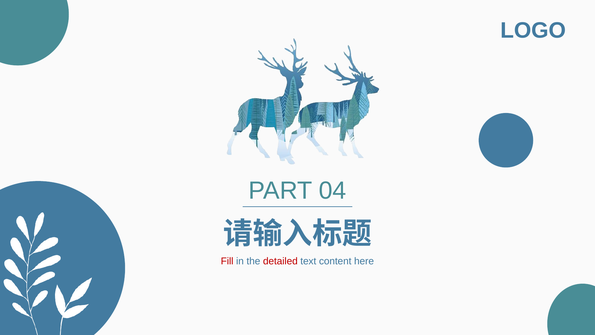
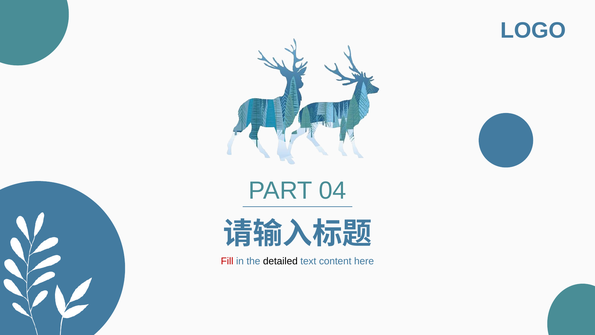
detailed colour: red -> black
